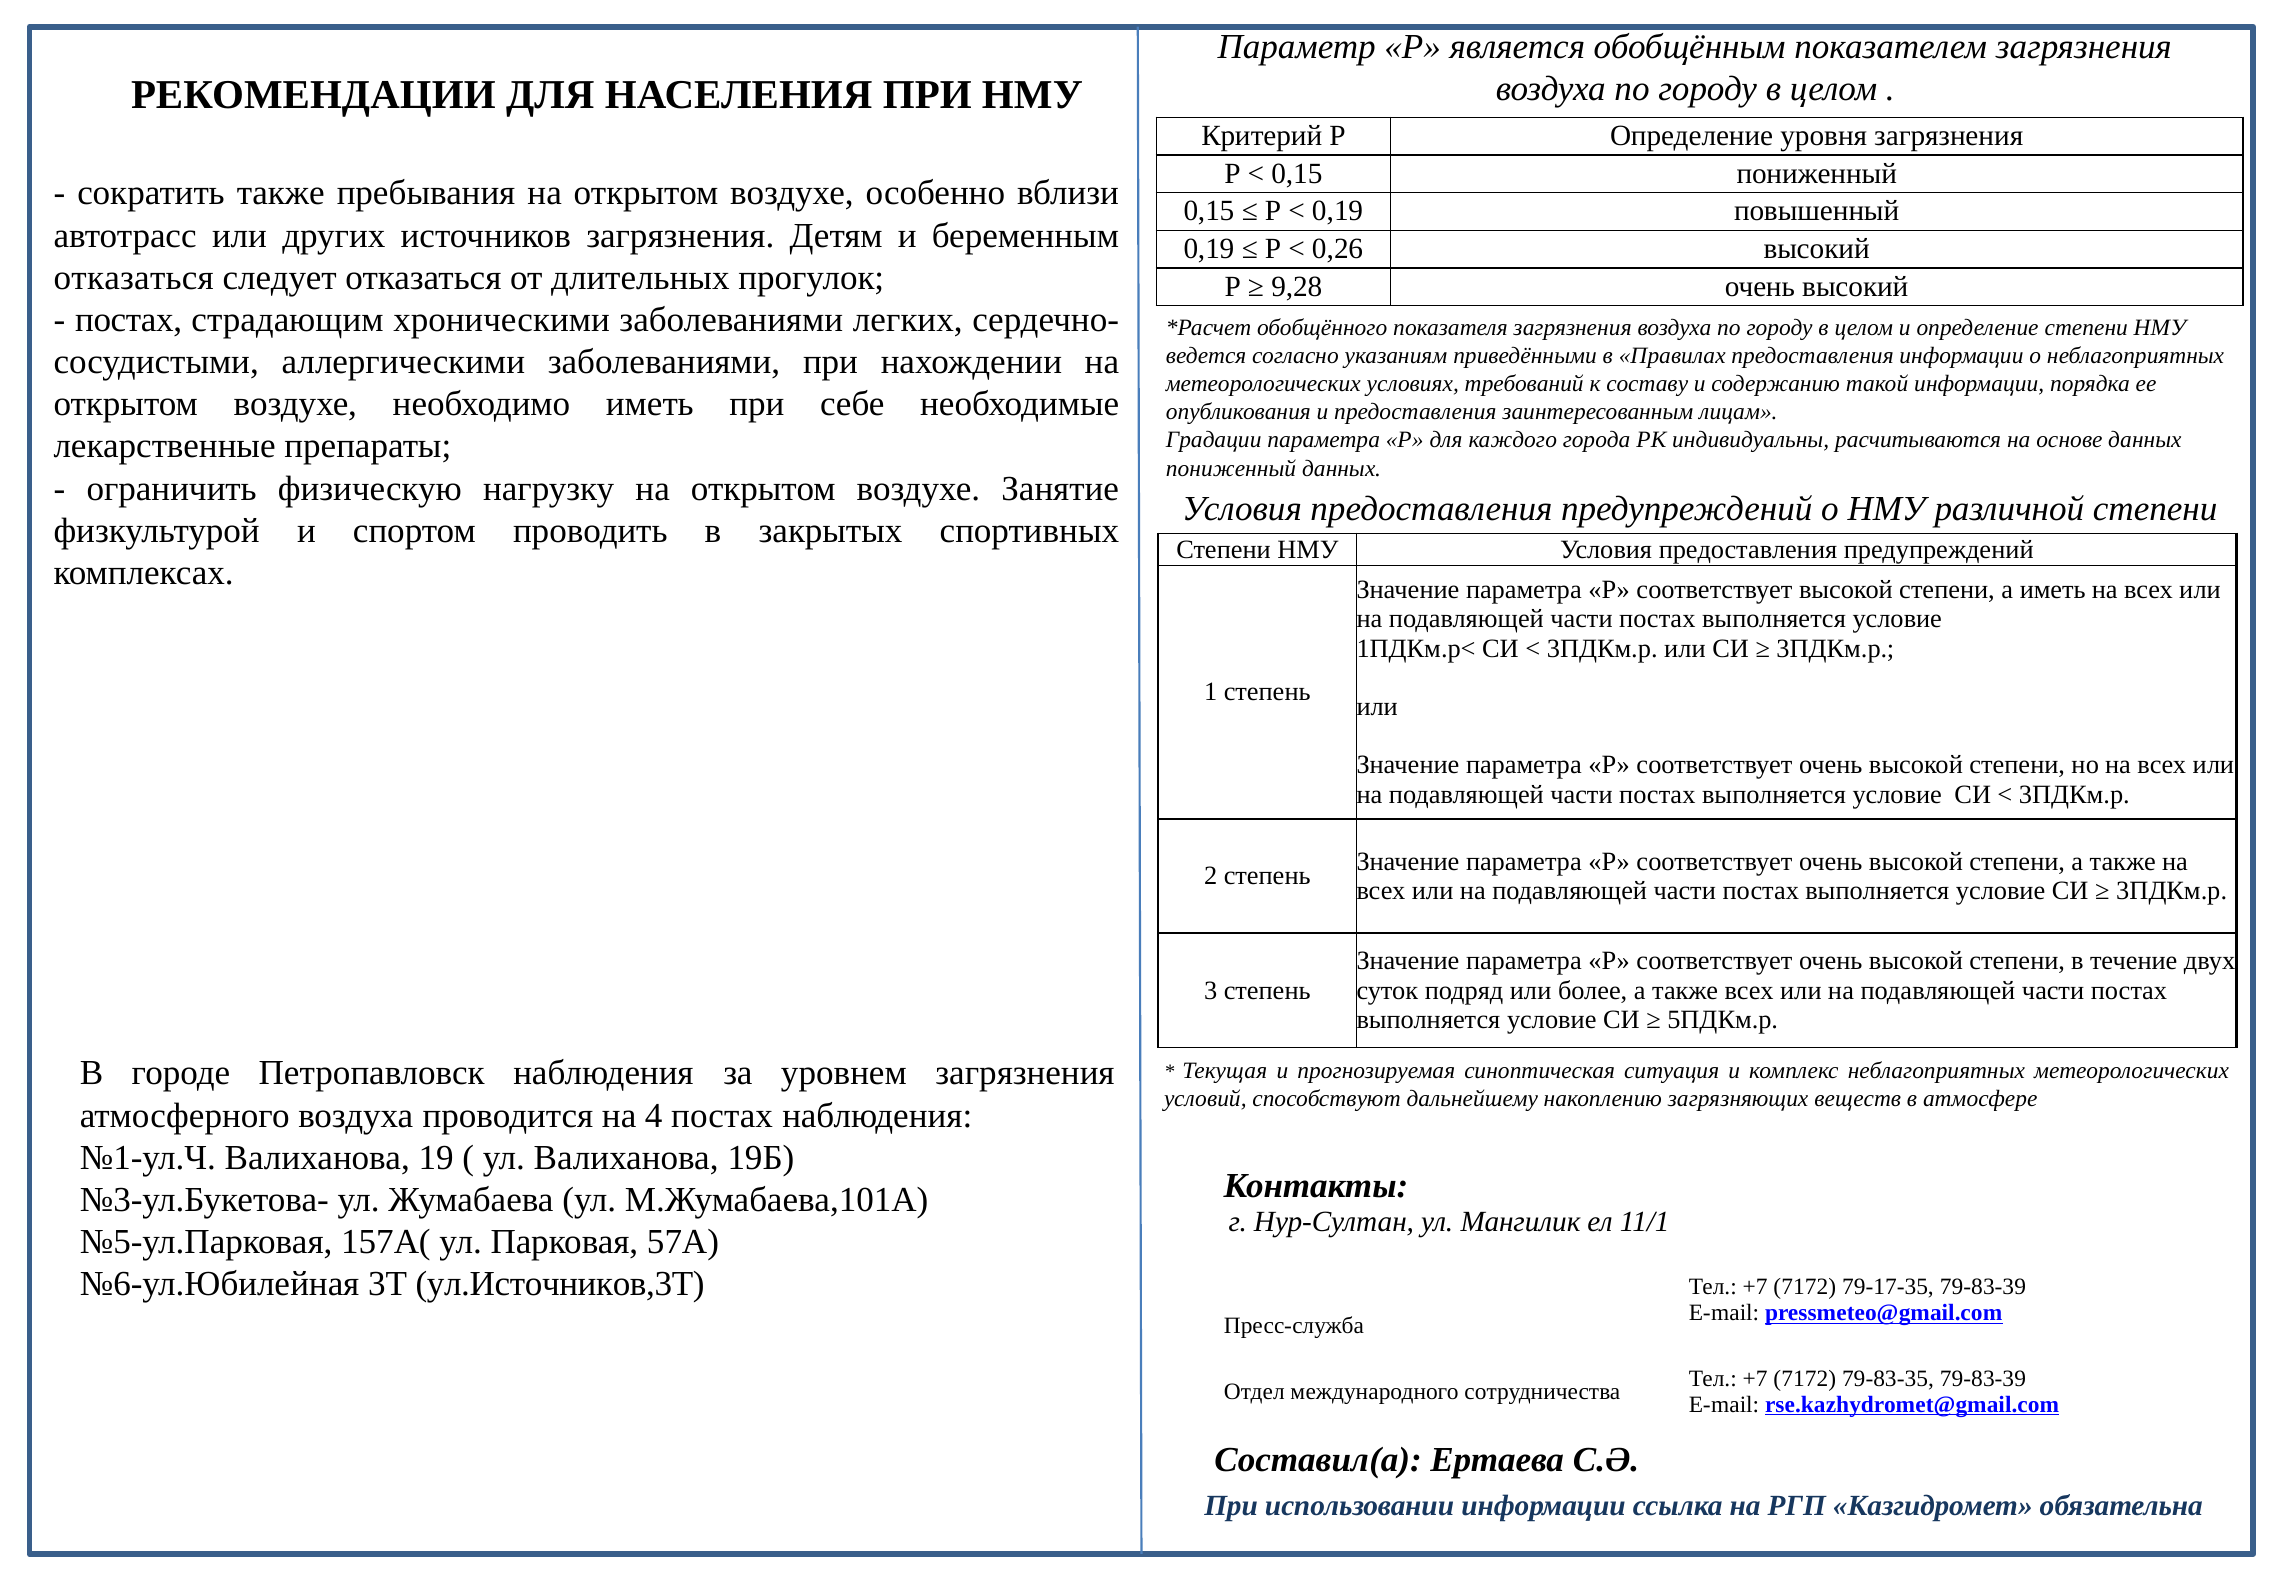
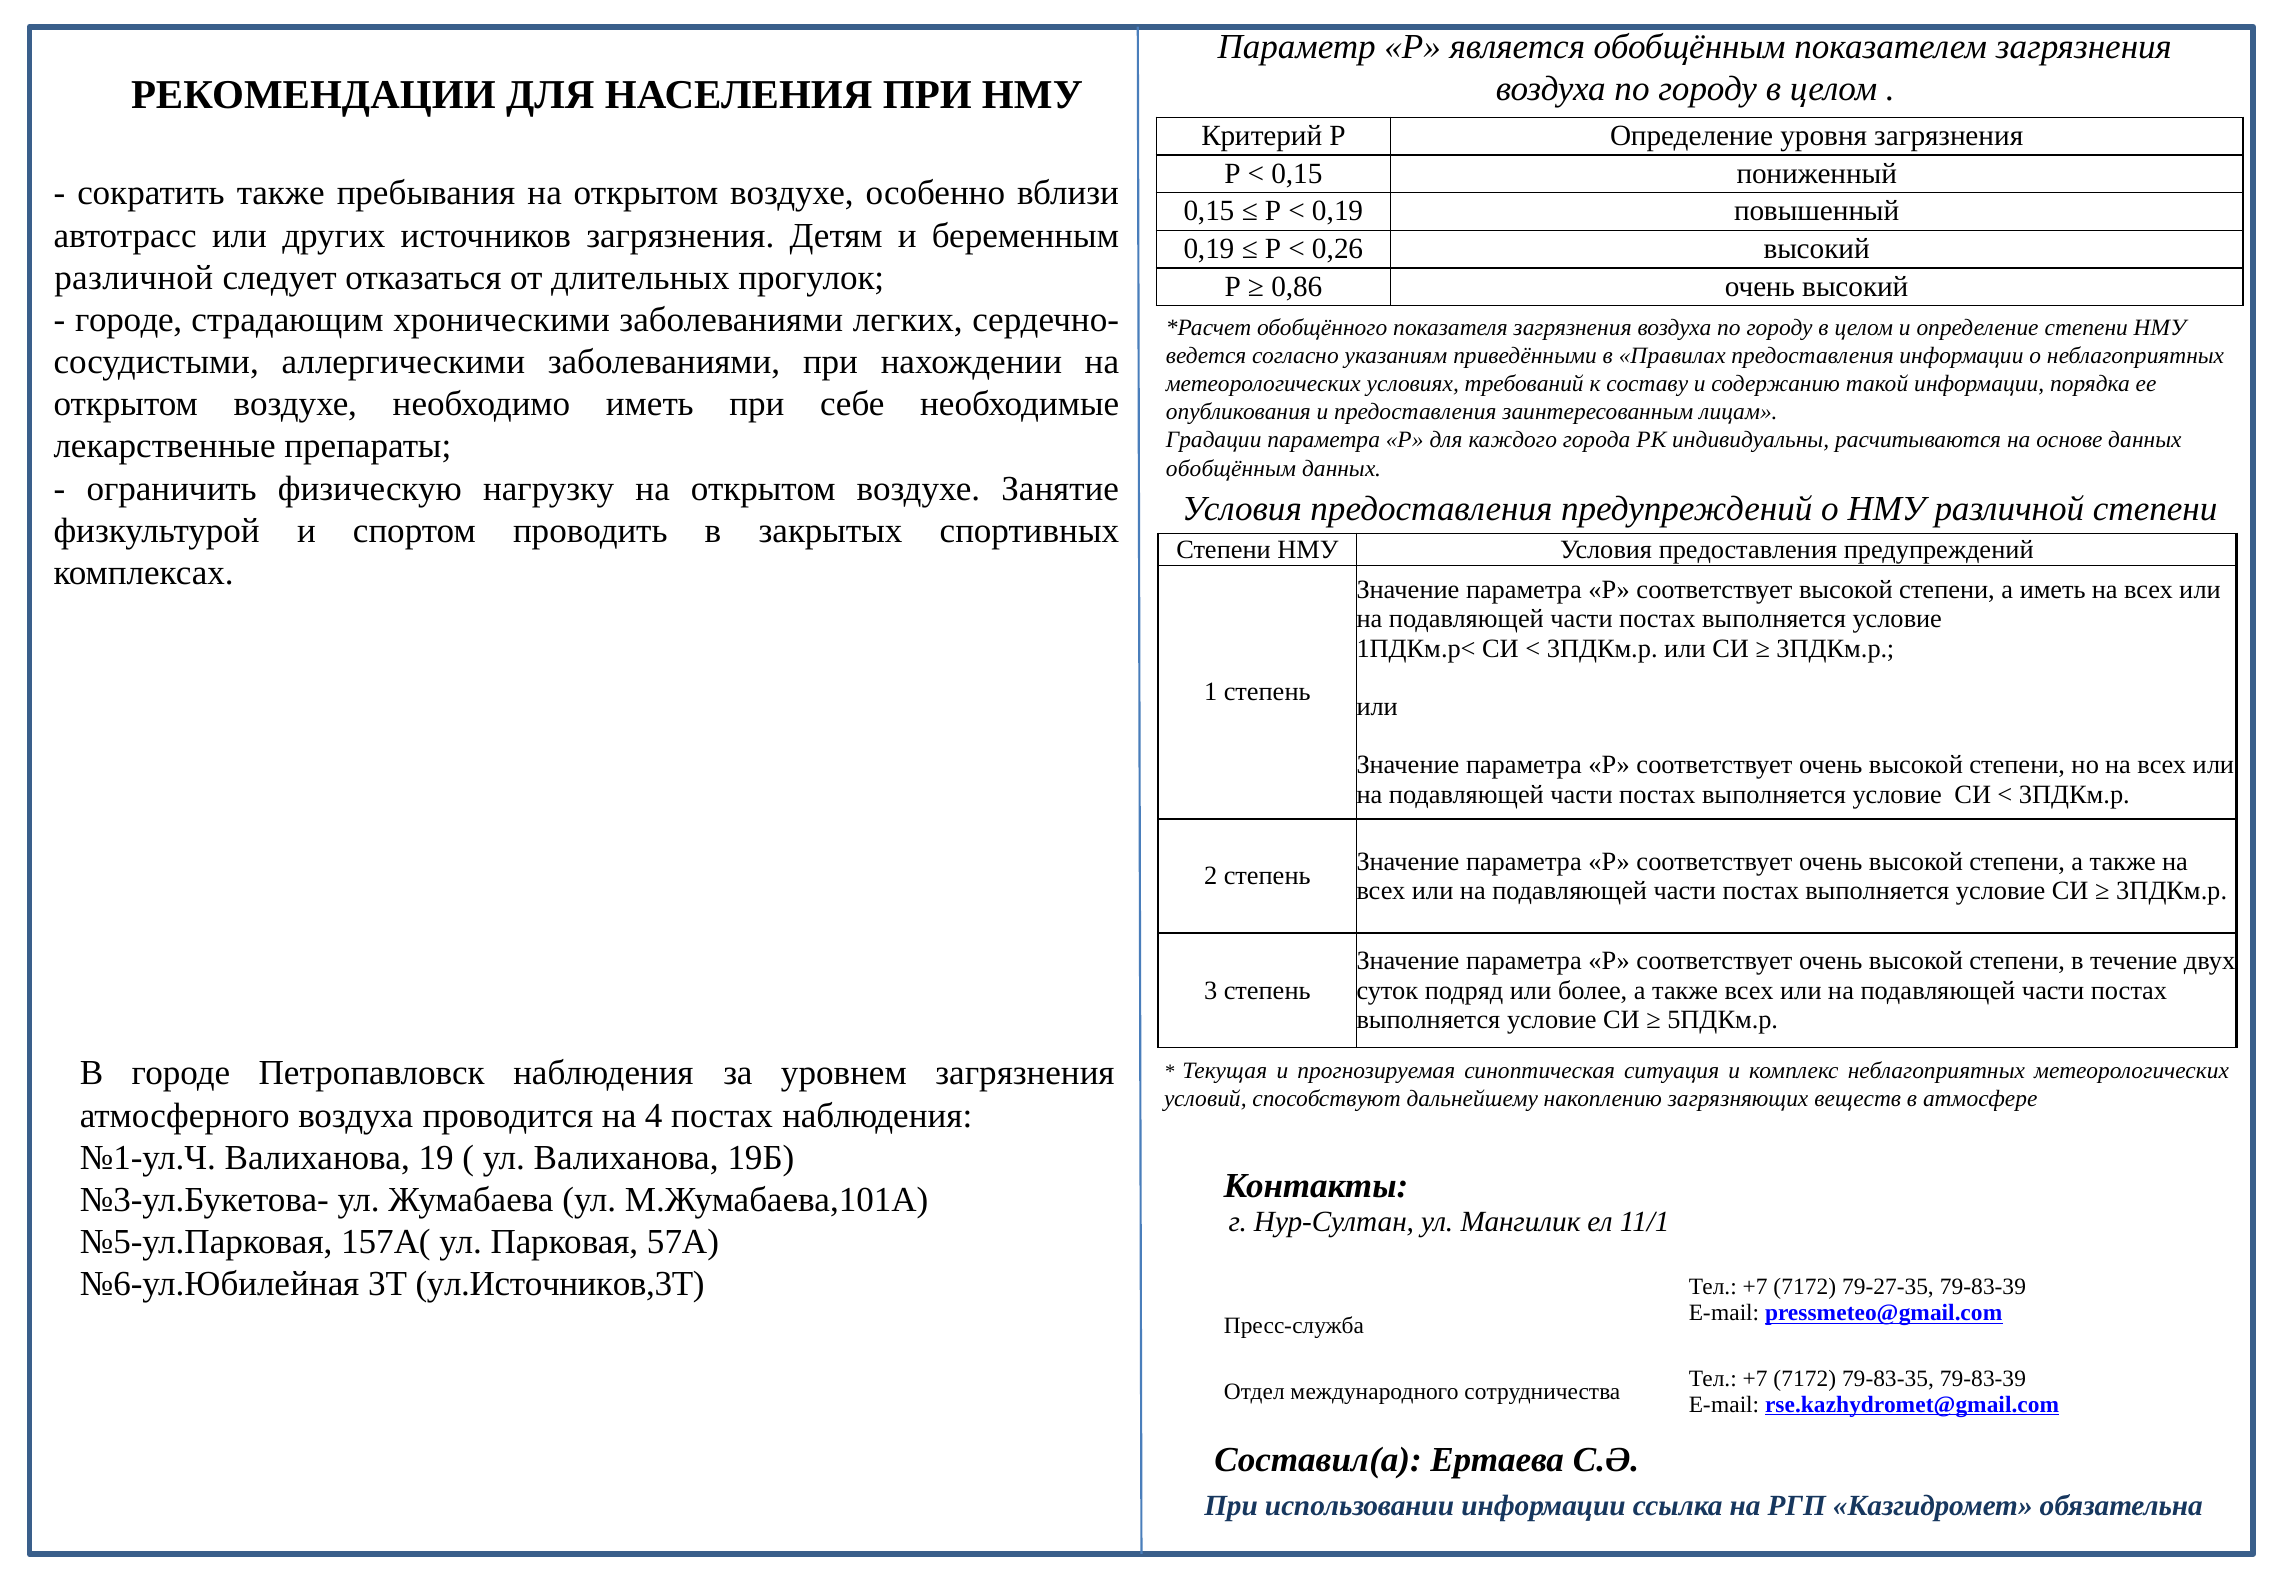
отказаться at (134, 278): отказаться -> различной
9,28: 9,28 -> 0,86
постах at (129, 320): постах -> городе
пониженный at (1231, 468): пониженный -> обобщённым
79-17-35: 79-17-35 -> 79-27-35
